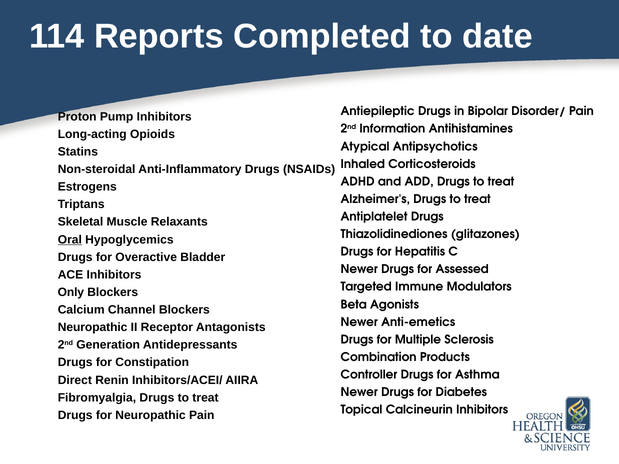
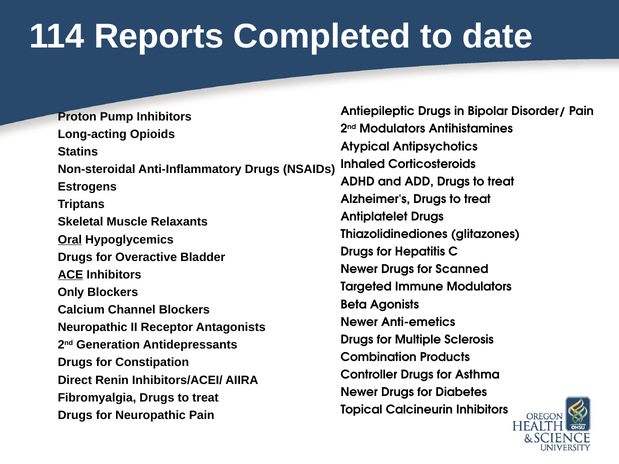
2nd Information: Information -> Modulators
Assessed: Assessed -> Scanned
ACE underline: none -> present
